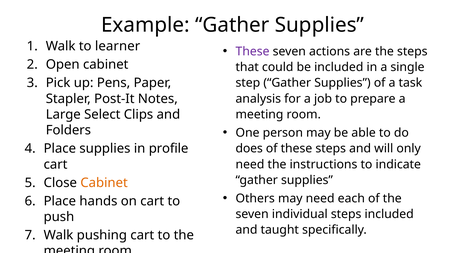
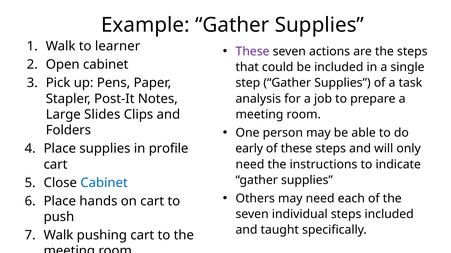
Select: Select -> Slides
does: does -> early
Cabinet at (104, 183) colour: orange -> blue
